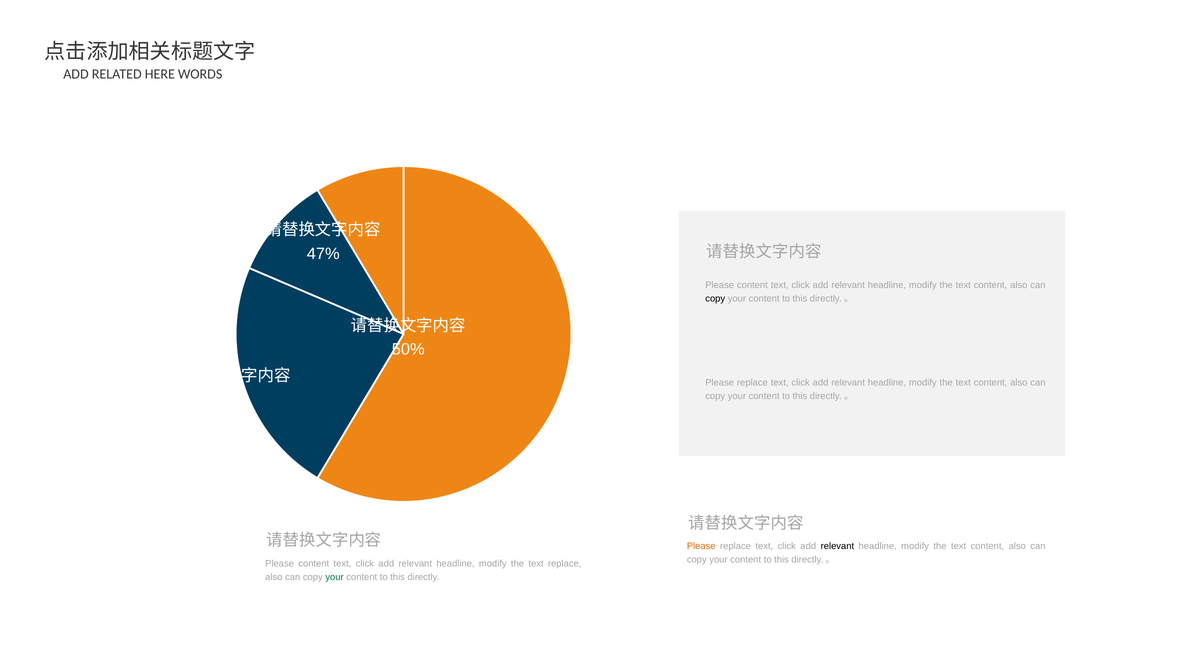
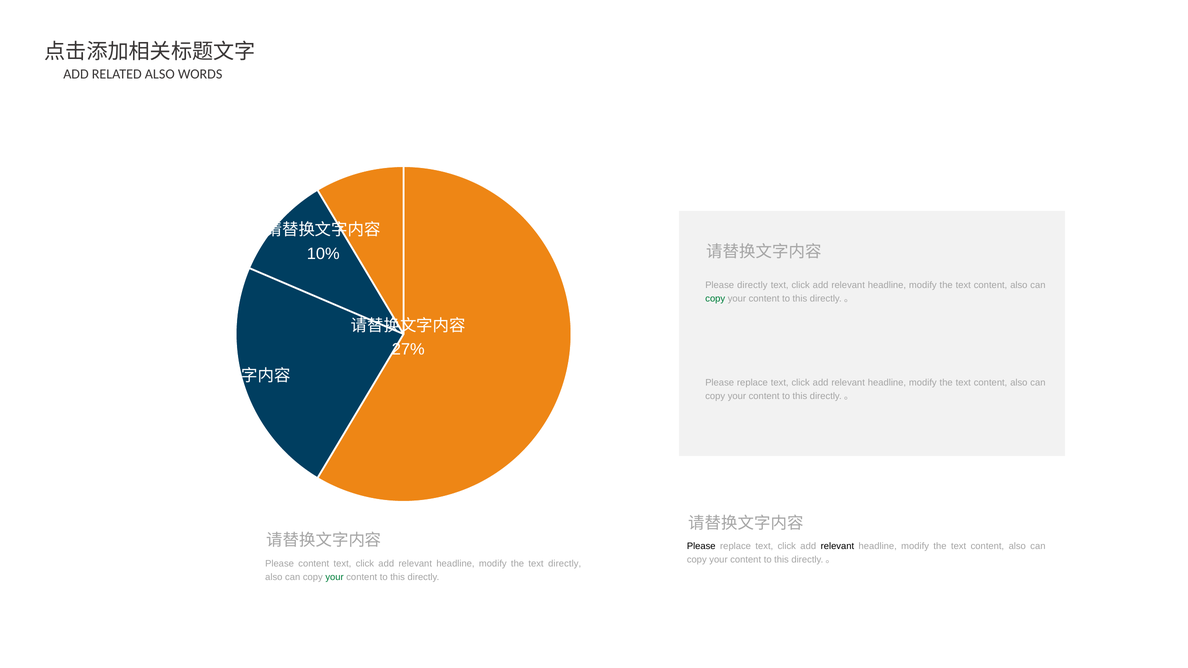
RELATED HERE: HERE -> ALSO
47%: 47% -> 10%
content at (752, 285): content -> directly
copy at (715, 299) colour: black -> green
50%: 50% -> 27%
Please at (701, 546) colour: orange -> black
text replace: replace -> directly
